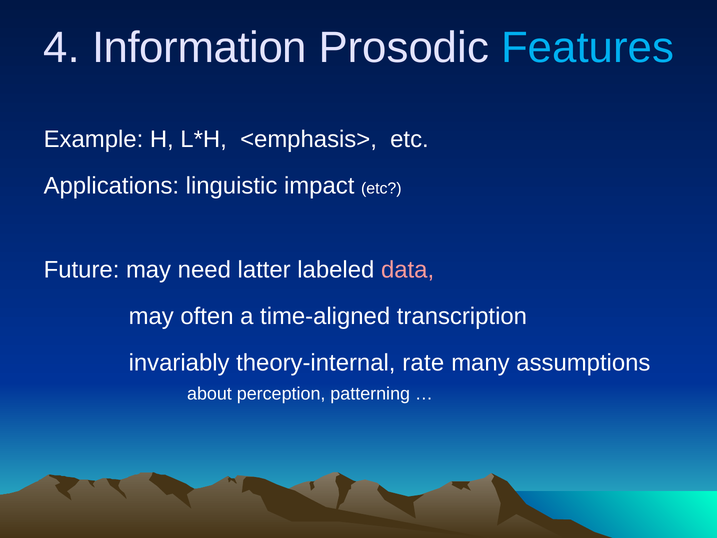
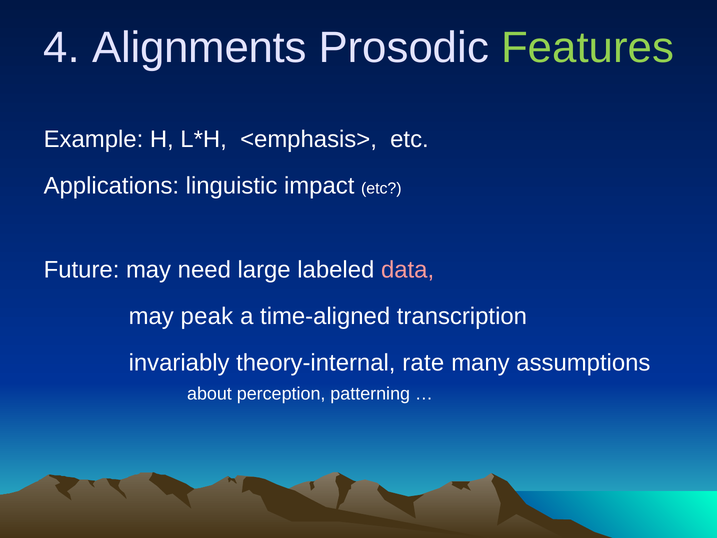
Information: Information -> Alignments
Features colour: light blue -> light green
latter: latter -> large
often: often -> peak
